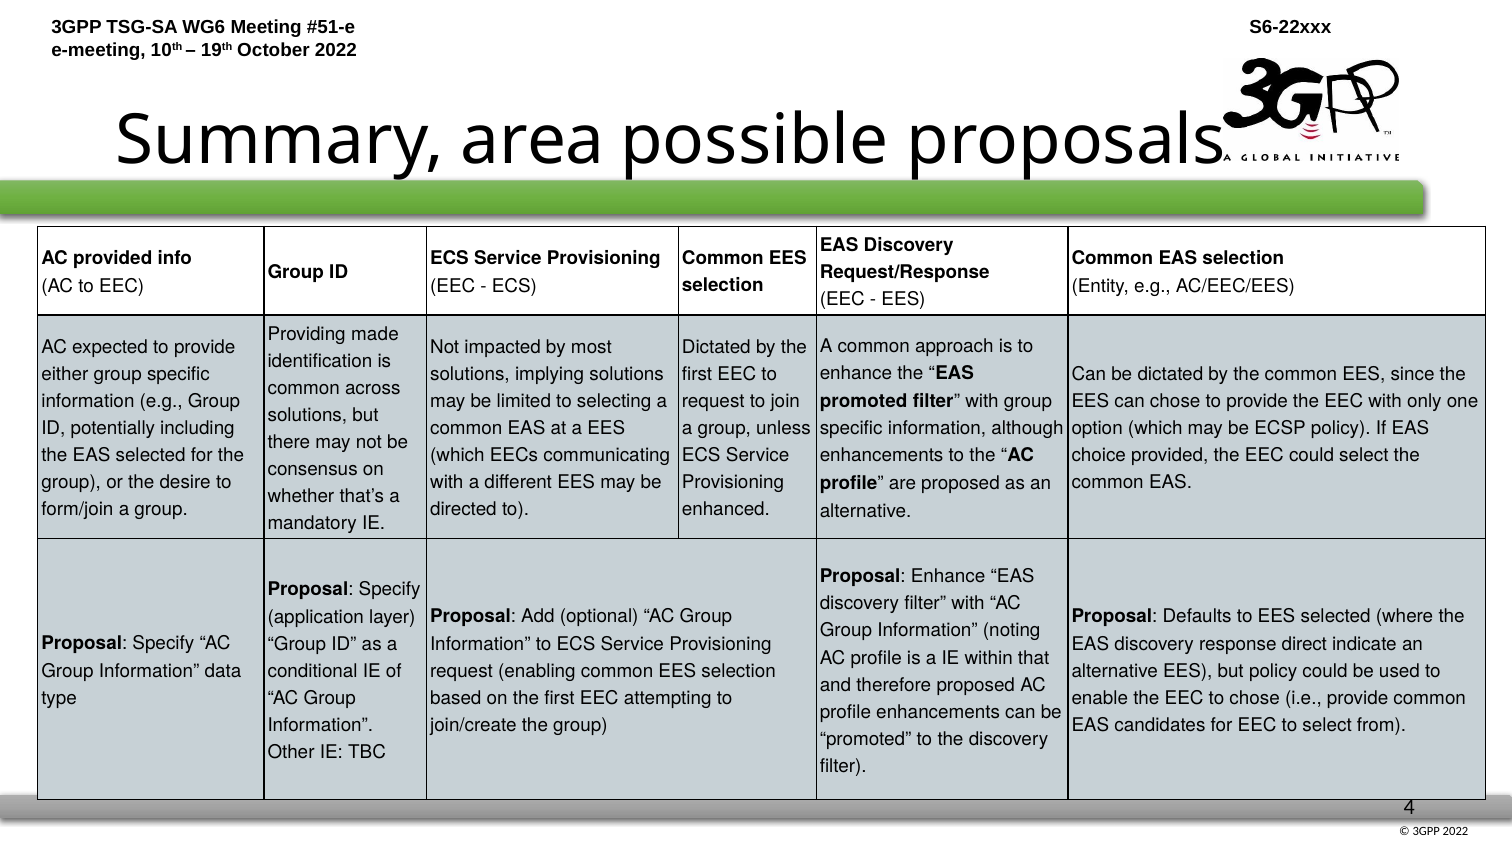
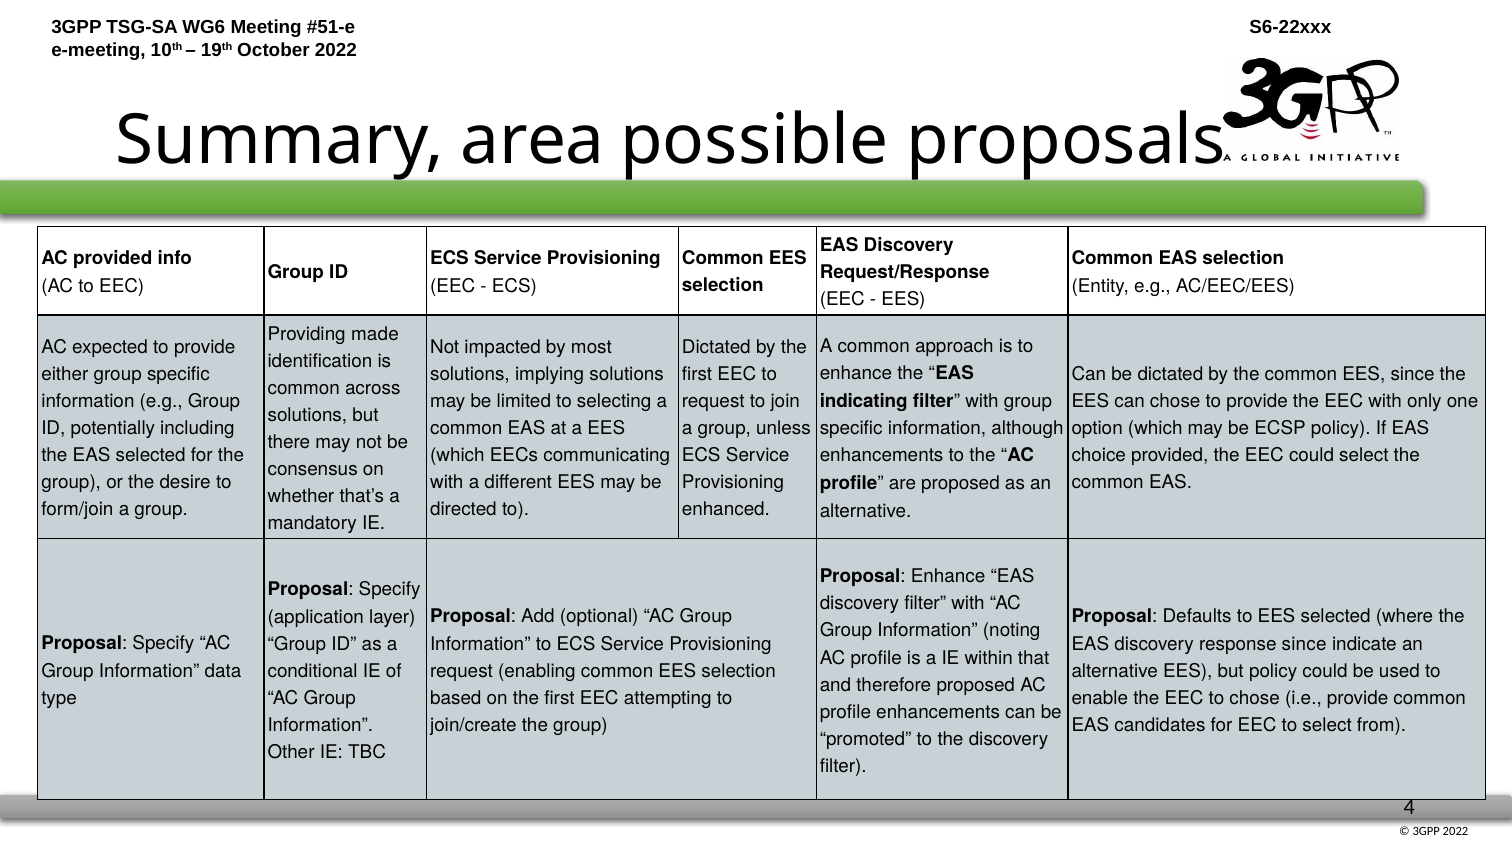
promoted at (864, 401): promoted -> indicating
response direct: direct -> since
